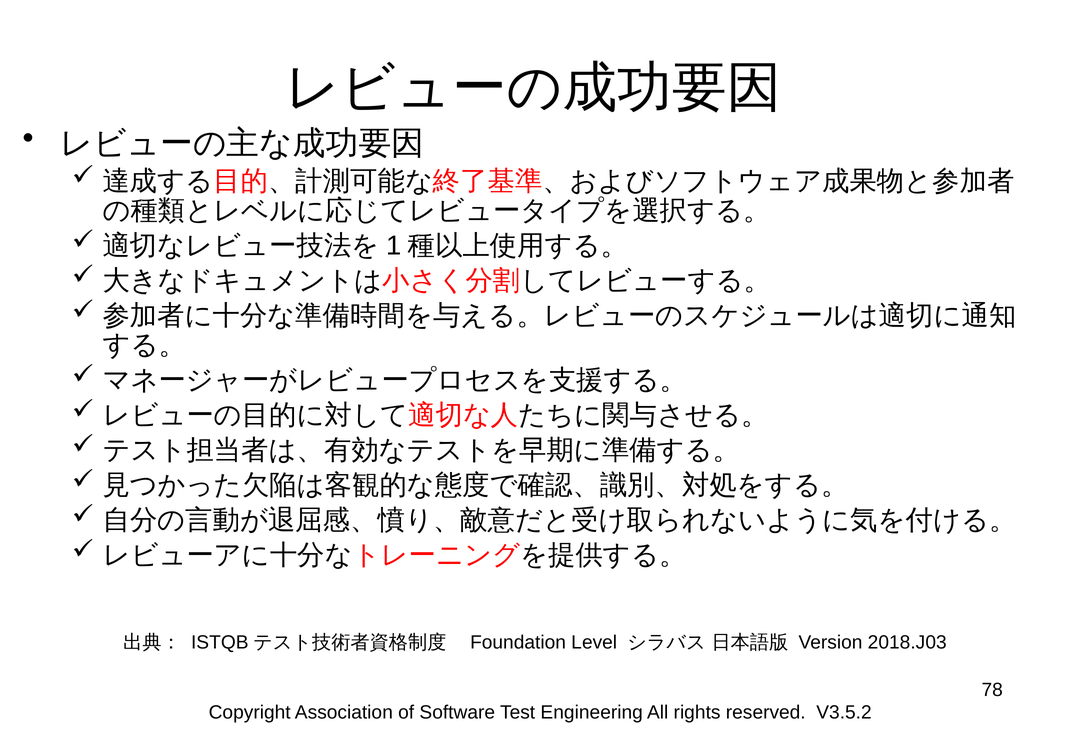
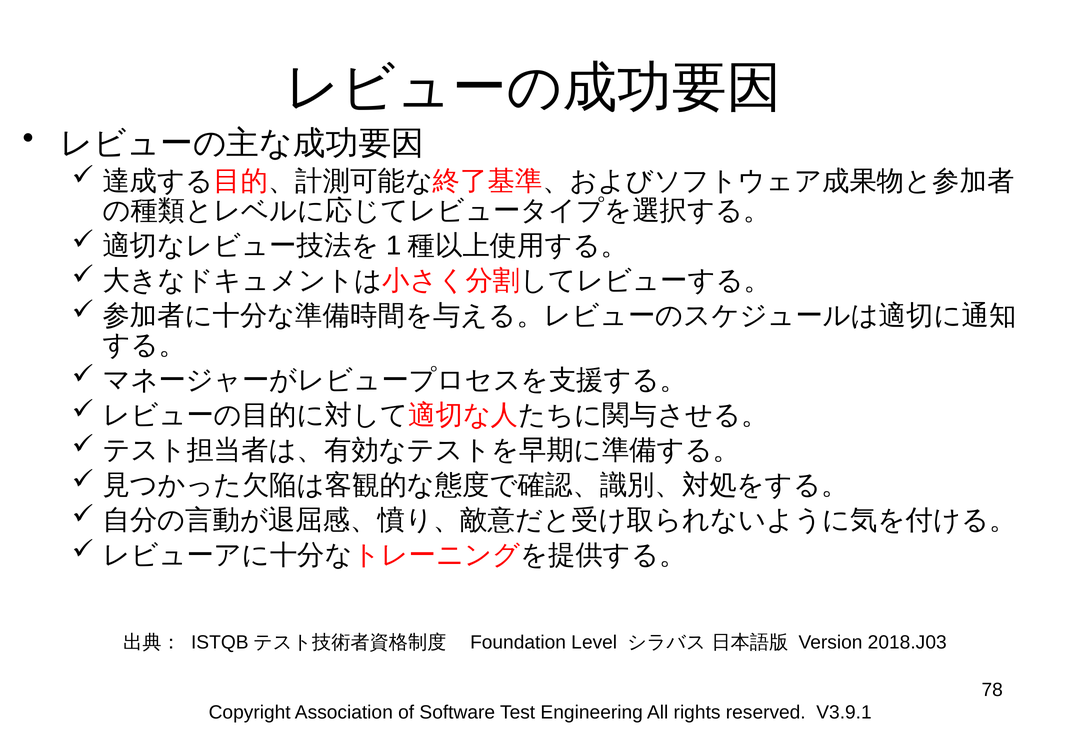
V3.5.2: V3.5.2 -> V3.9.1
